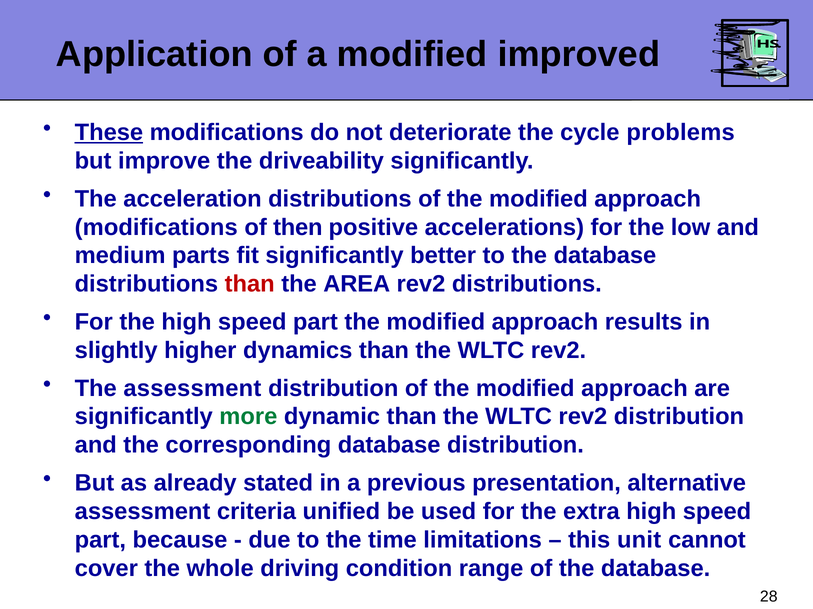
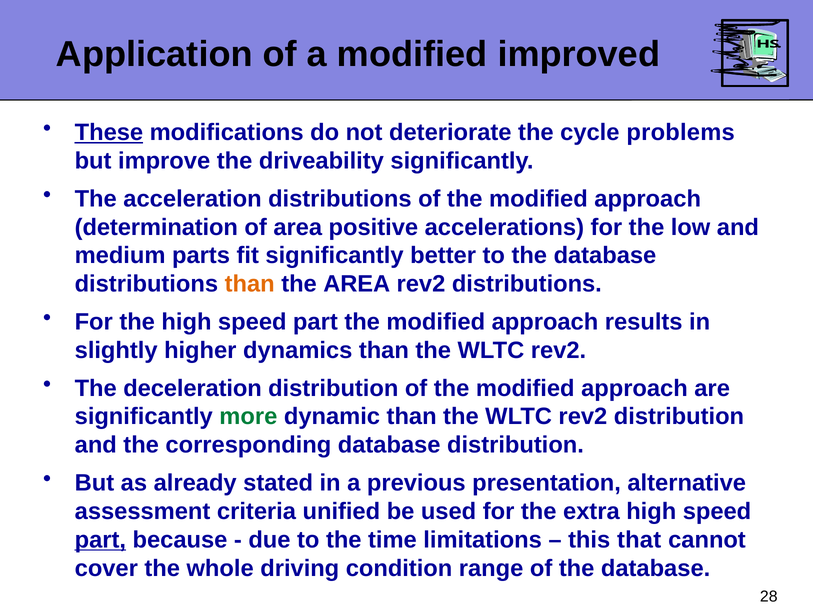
modifications at (156, 227): modifications -> determination
of then: then -> area
than at (250, 284) colour: red -> orange
The assessment: assessment -> deceleration
part at (100, 540) underline: none -> present
unit: unit -> that
